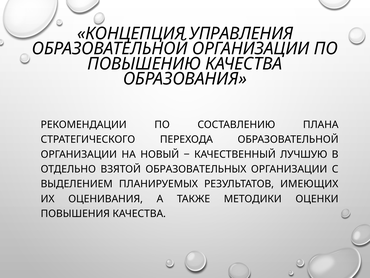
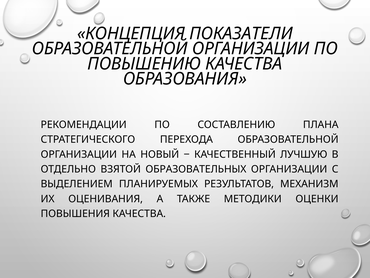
УПРАВЛЕНИЯ: УПРАВЛЕНИЯ -> ПОКАЗАТЕЛИ
ИМЕЮЩИХ: ИМЕЮЩИХ -> МЕХАНИЗМ
